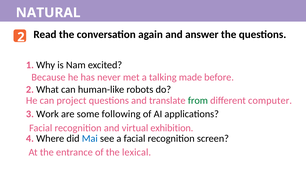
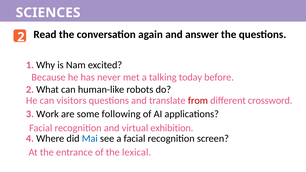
NATURAL: NATURAL -> SCIENCES
made: made -> today
project: project -> visitors
from colour: green -> red
computer: computer -> crossword
